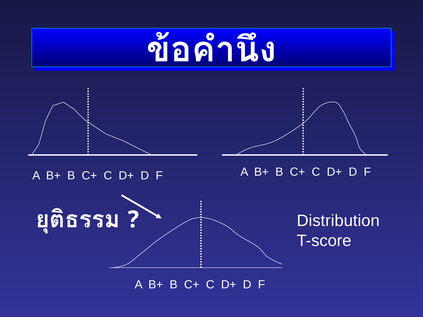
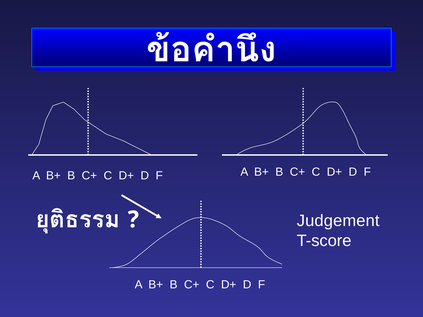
Distribution: Distribution -> Judgement
